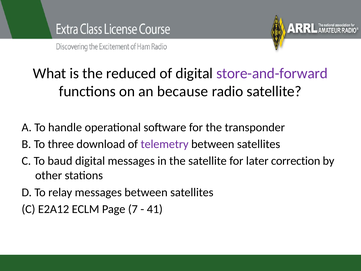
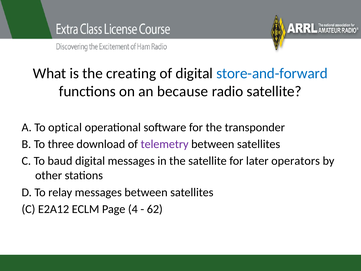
reduced: reduced -> creating
store-and-forward colour: purple -> blue
handle: handle -> optical
correction: correction -> operators
7: 7 -> 4
41: 41 -> 62
